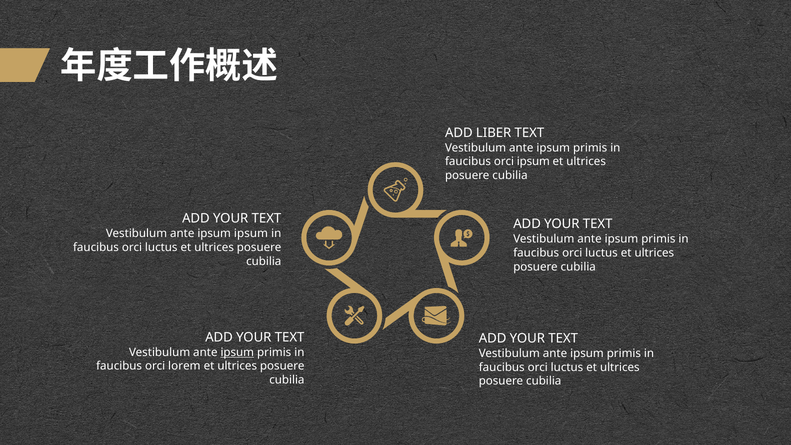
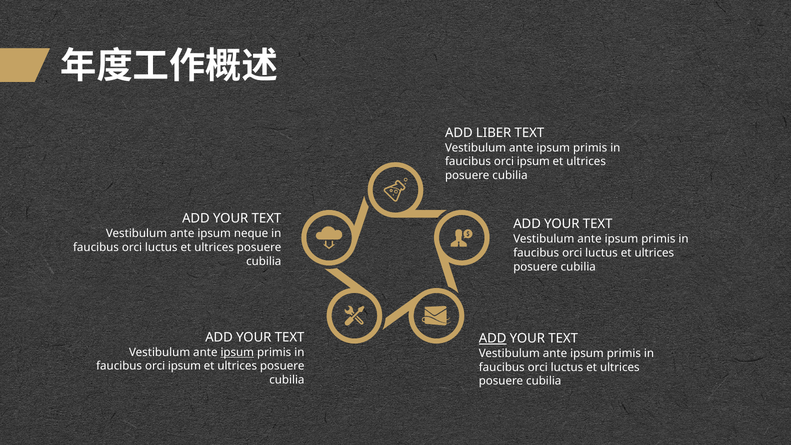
ipsum ipsum: ipsum -> neque
ADD at (493, 338) underline: none -> present
lorem at (184, 366): lorem -> ipsum
